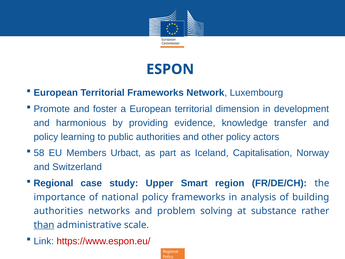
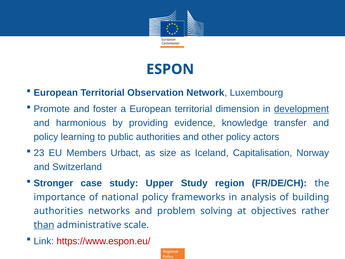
Territorial Frameworks: Frameworks -> Observation
development underline: none -> present
58: 58 -> 23
part: part -> size
Regional at (53, 183): Regional -> Stronger
Upper Smart: Smart -> Study
substance: substance -> objectives
